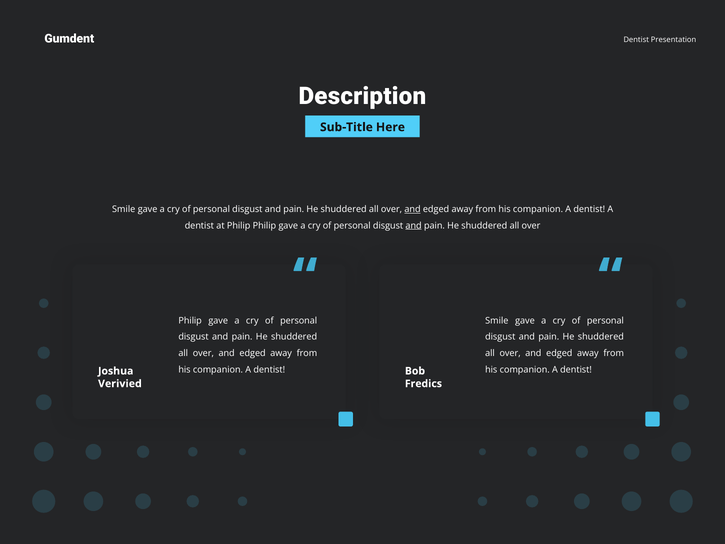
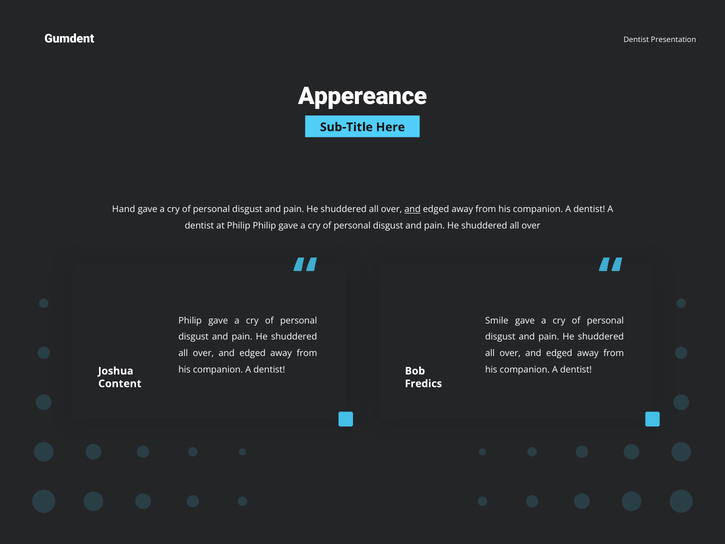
Description: Description -> Appereance
Smile at (124, 209): Smile -> Hand
and at (414, 225) underline: present -> none
Verivied: Verivied -> Content
